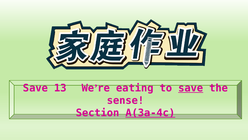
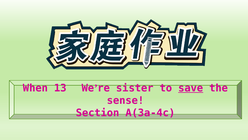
Save at (35, 88): Save -> When
eating: eating -> sister
A(3a-4c underline: present -> none
